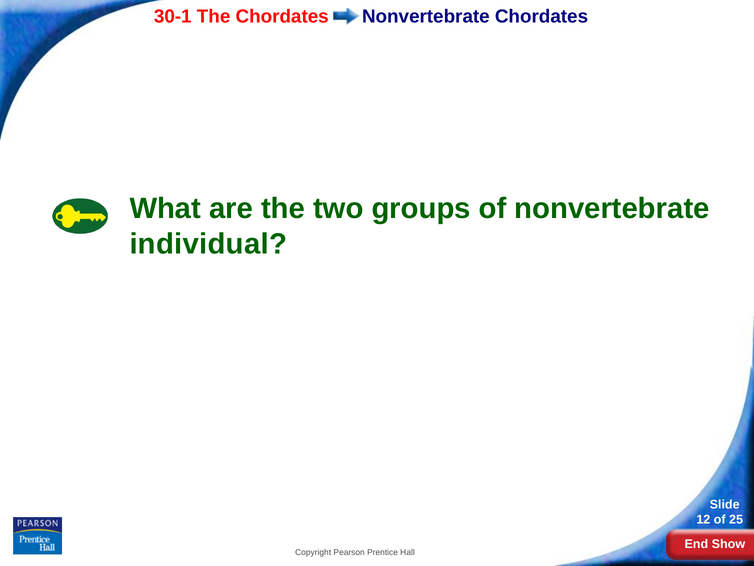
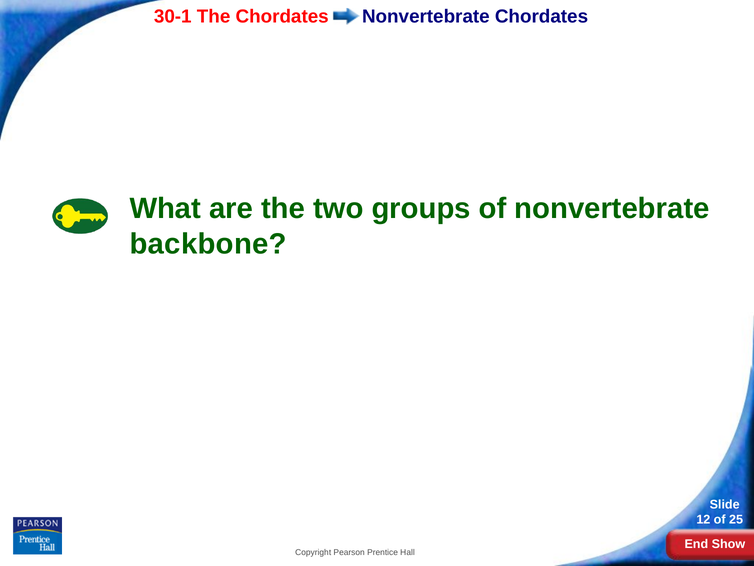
individual: individual -> backbone
